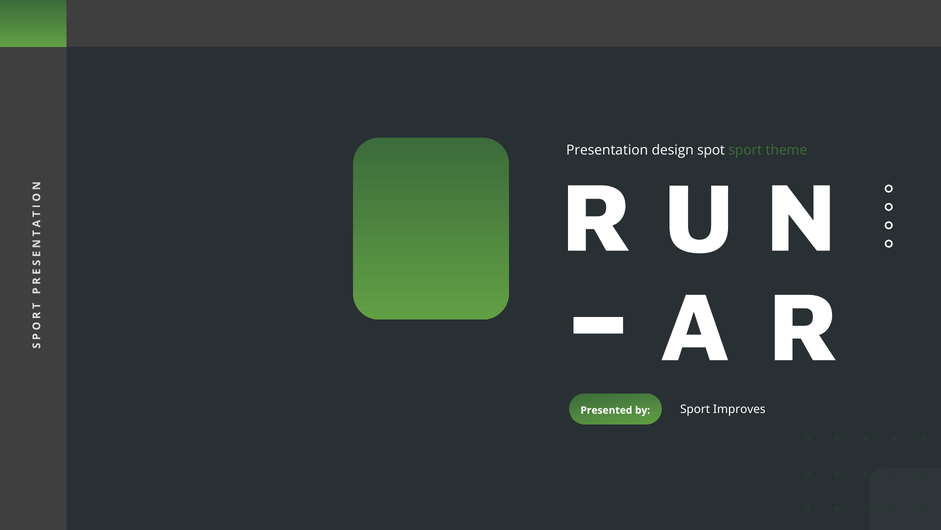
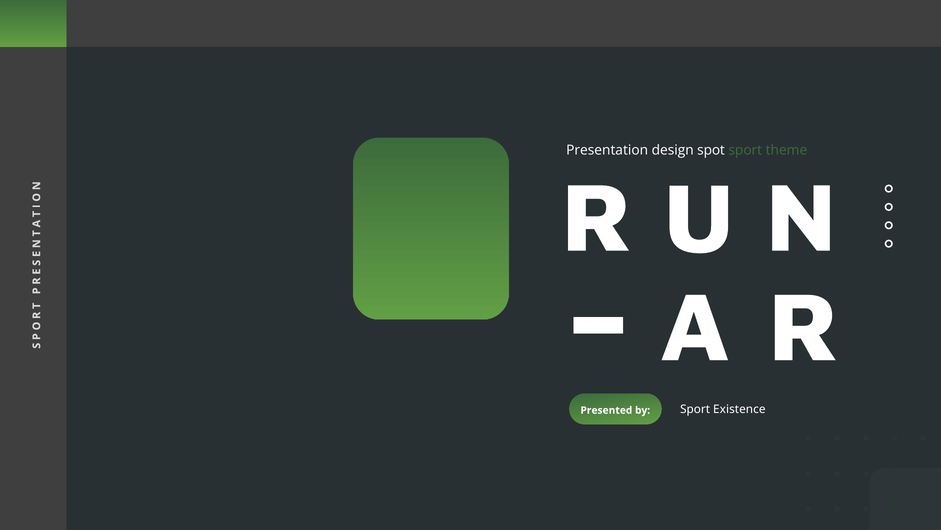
Improves: Improves -> Existence
